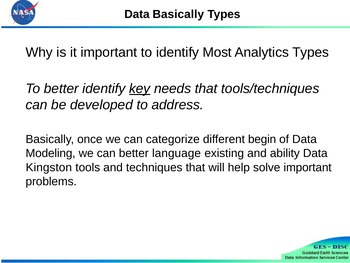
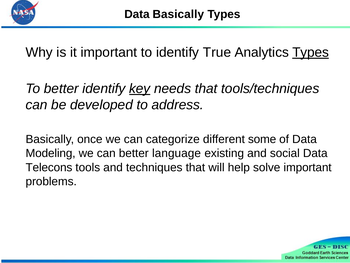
Most: Most -> True
Types at (311, 52) underline: none -> present
begin: begin -> some
ability: ability -> social
Kingston: Kingston -> Telecons
